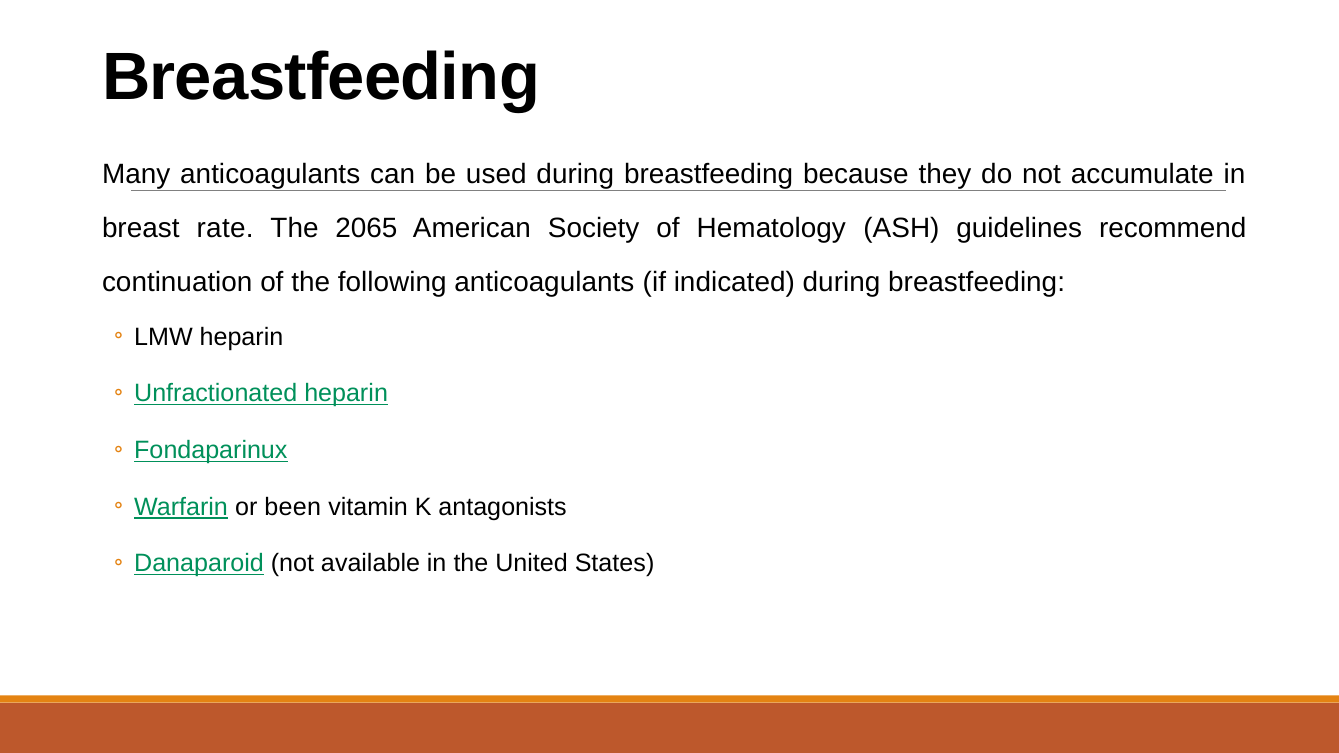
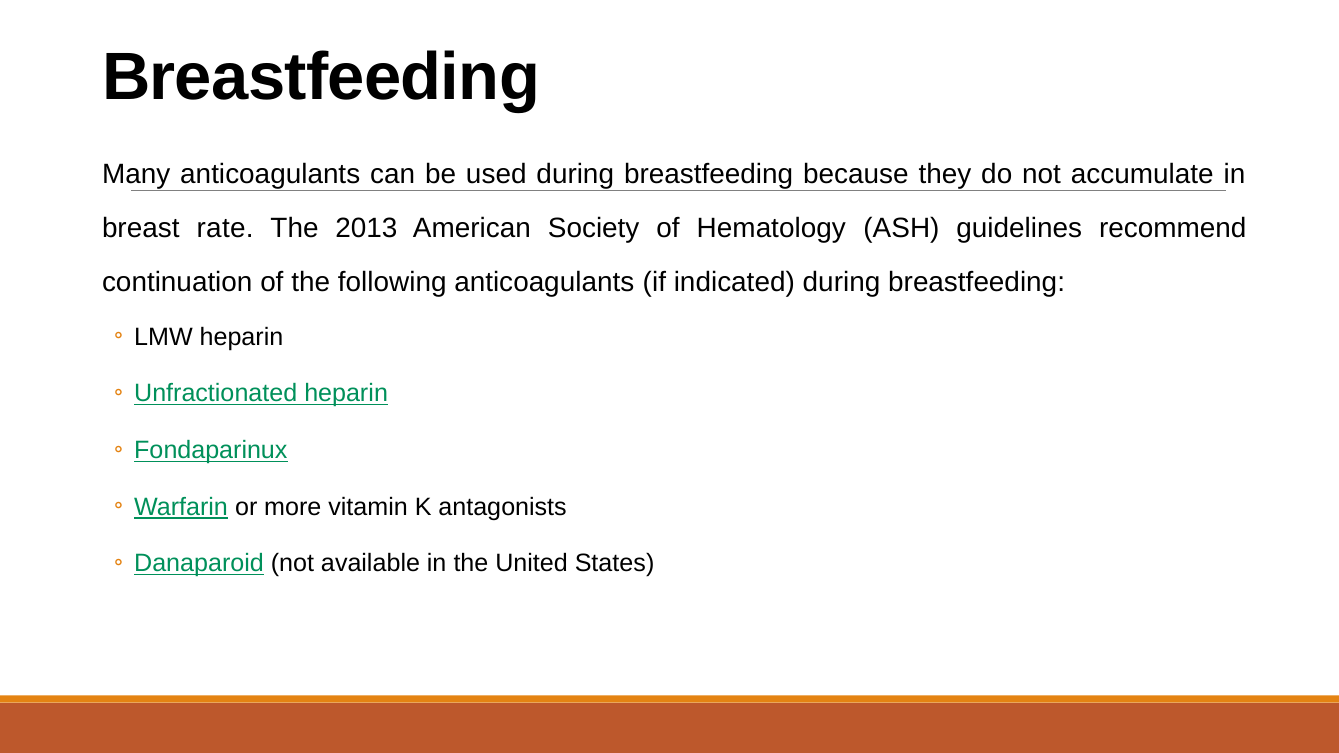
2065: 2065 -> 2013
been: been -> more
